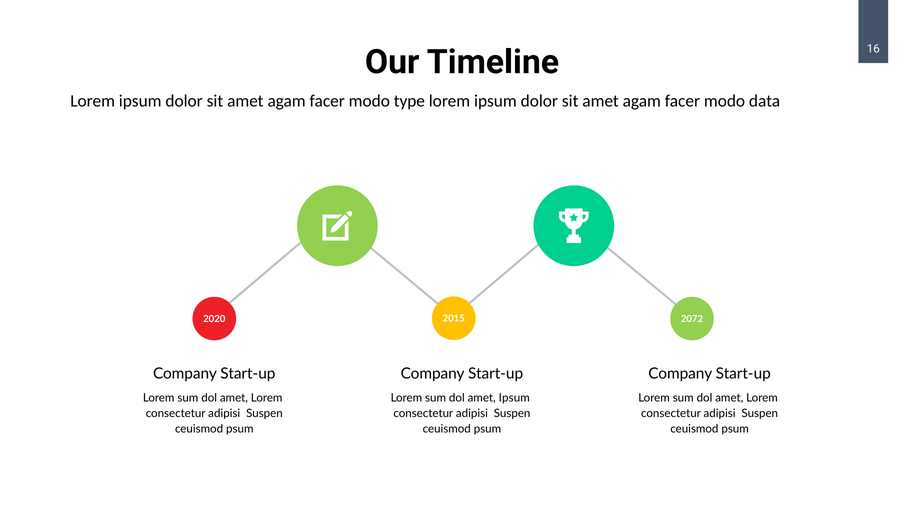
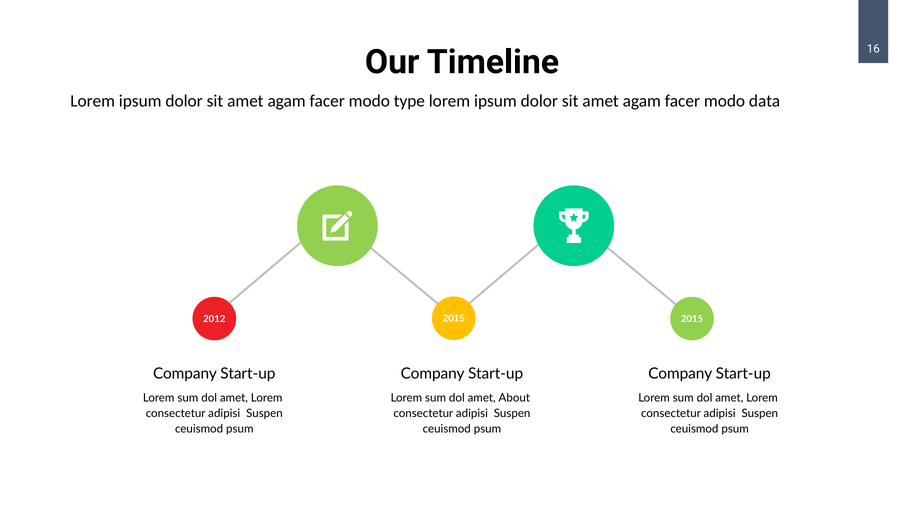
2020: 2020 -> 2012
2015 2072: 2072 -> 2015
amet Ipsum: Ipsum -> About
